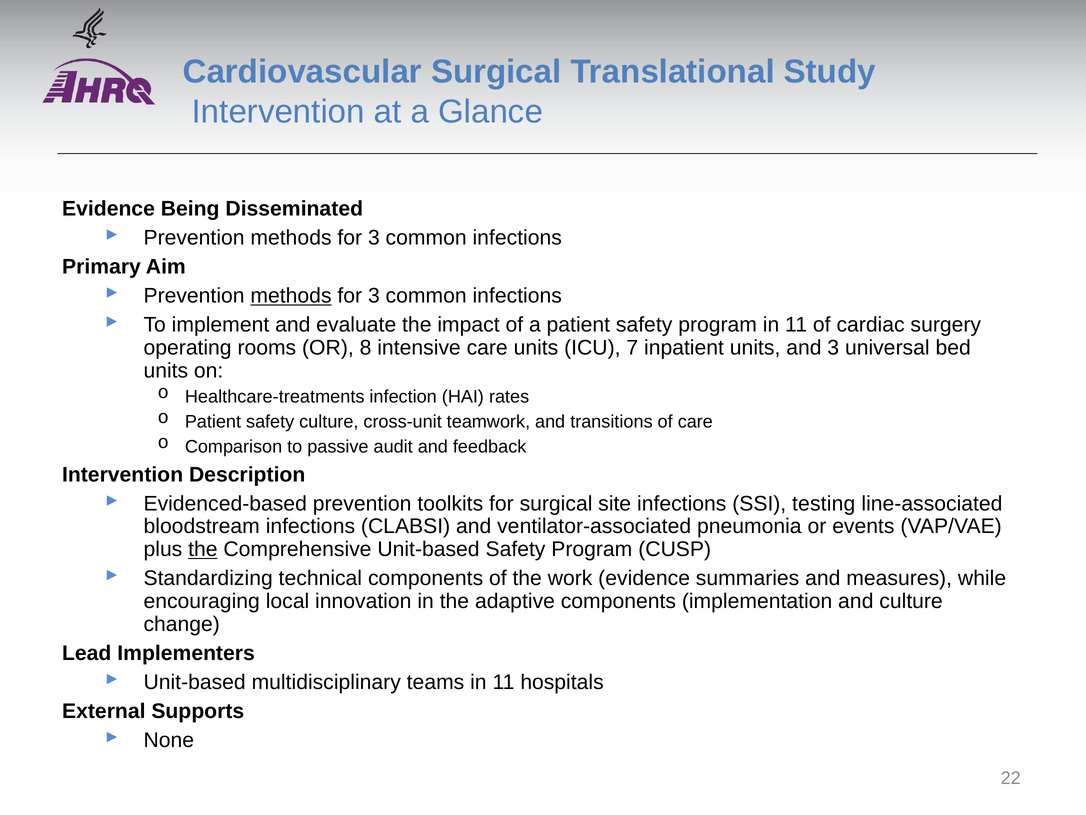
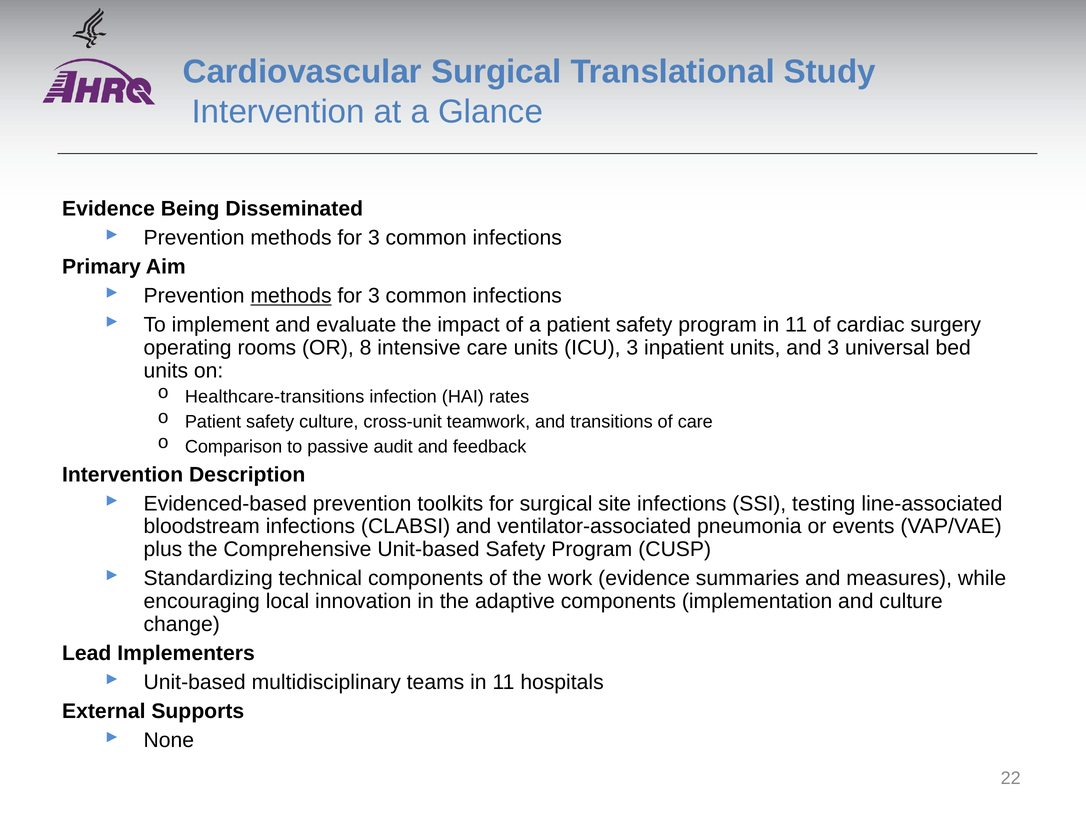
ICU 7: 7 -> 3
Healthcare-treatments: Healthcare-treatments -> Healthcare-transitions
the at (203, 549) underline: present -> none
